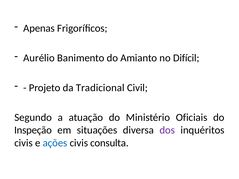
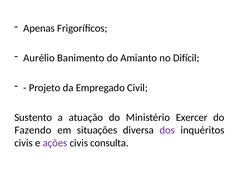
Tradicional: Tradicional -> Empregado
Segundo: Segundo -> Sustento
Oficiais: Oficiais -> Exercer
Inspeção: Inspeção -> Fazendo
ações colour: blue -> purple
